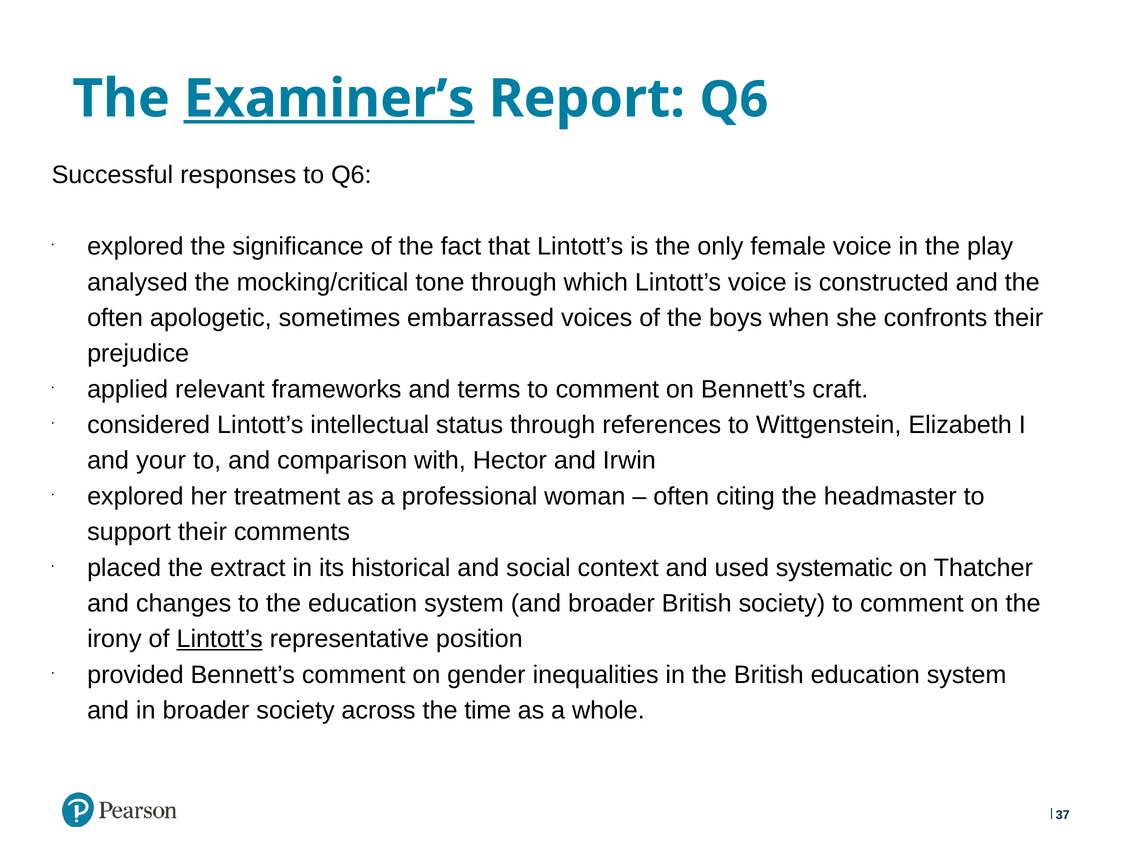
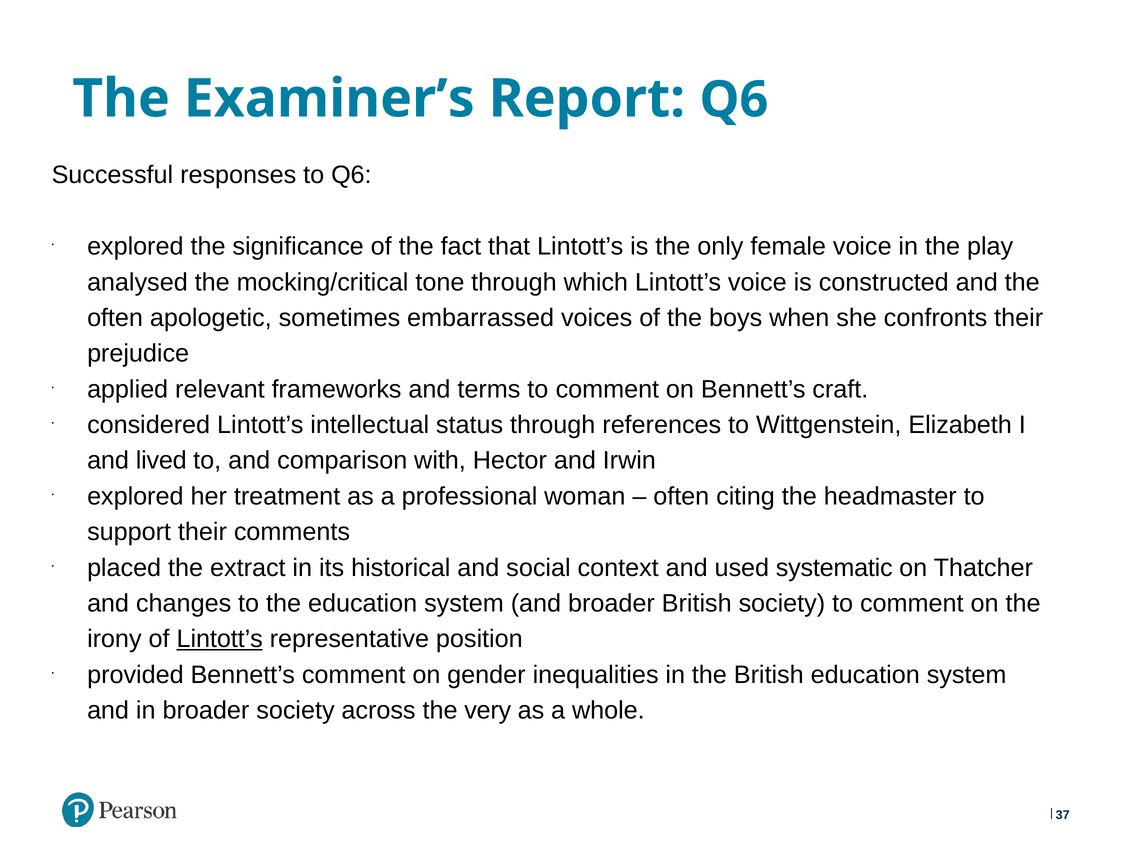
Examiner’s underline: present -> none
your: your -> lived
time: time -> very
